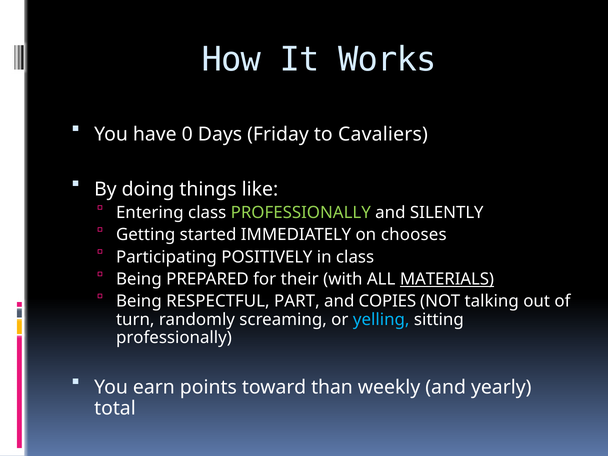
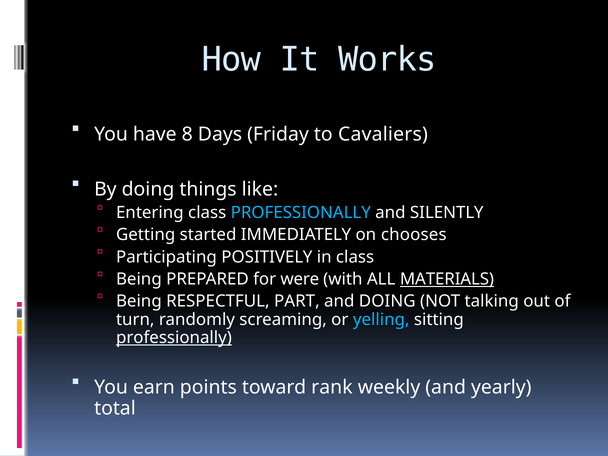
0: 0 -> 8
PROFESSIONALLY at (301, 213) colour: light green -> light blue
their: their -> were
and COPIES: COPIES -> DOING
professionally at (174, 338) underline: none -> present
than: than -> rank
